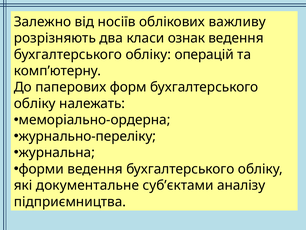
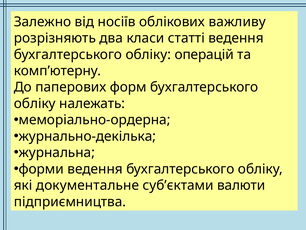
ознак: ознак -> статті
журнально-переліку: журнально-переліку -> журнально-декілька
аналізу: аналізу -> валюти
